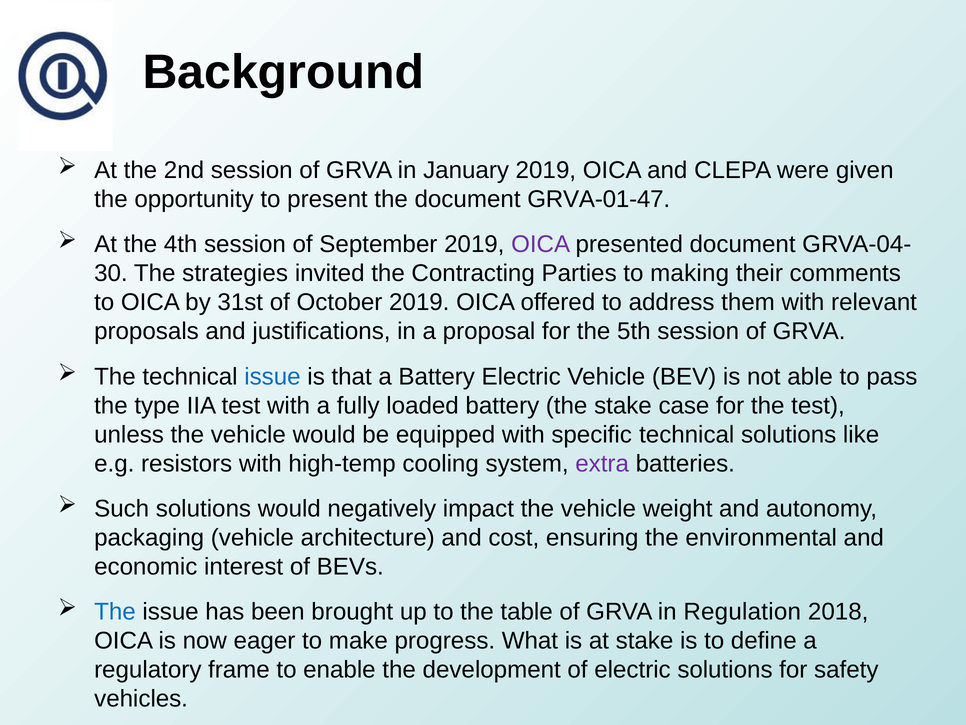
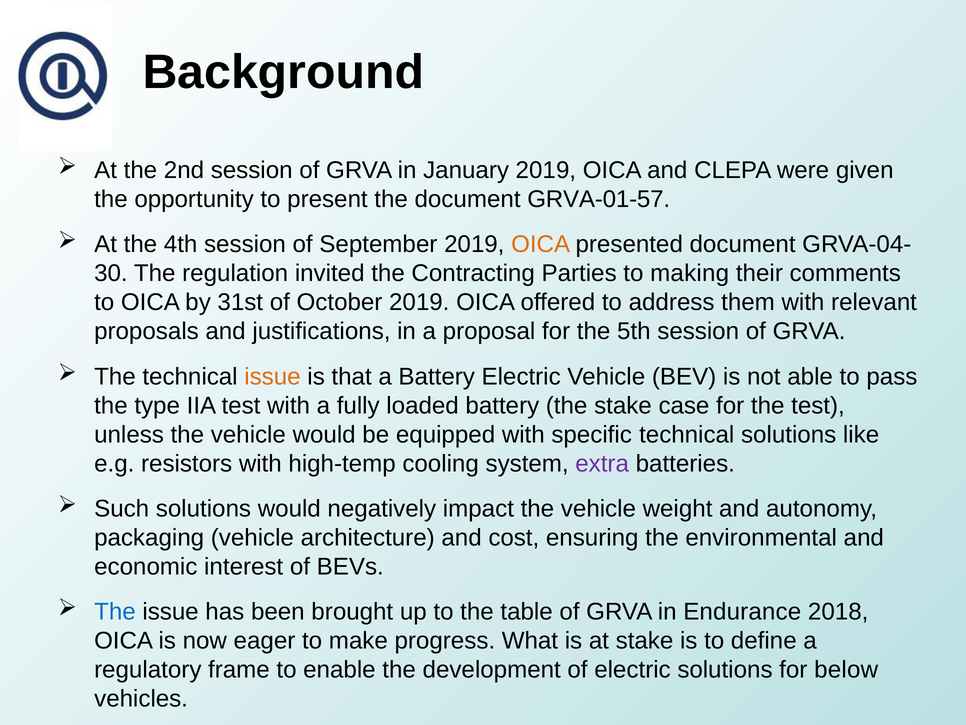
GRVA-01-47: GRVA-01-47 -> GRVA-01-57
OICA at (541, 244) colour: purple -> orange
strategies: strategies -> regulation
issue at (272, 376) colour: blue -> orange
Regulation: Regulation -> Endurance
safety: safety -> below
